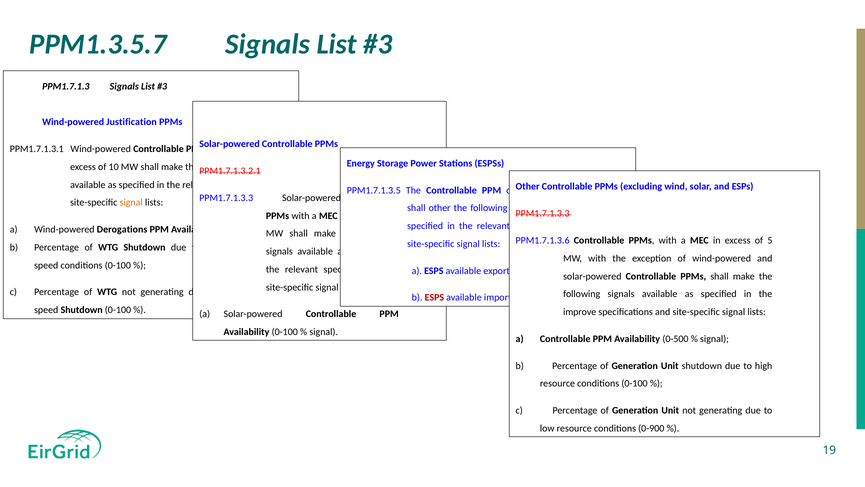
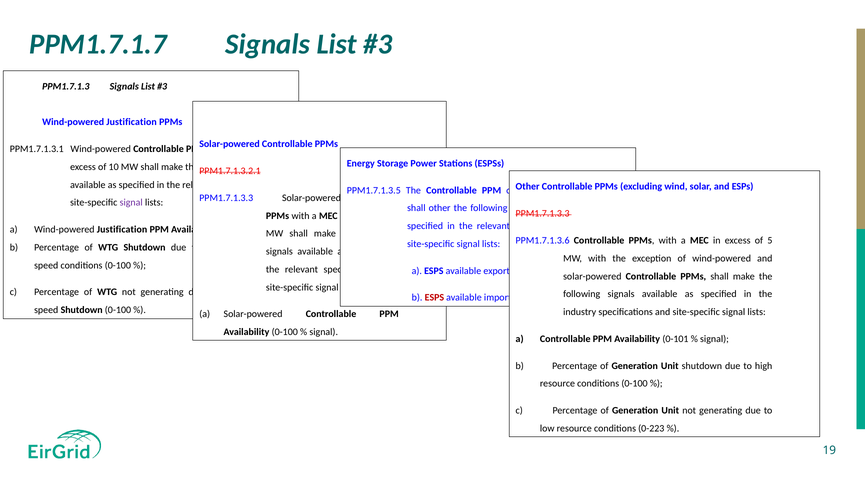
PPM1.3.5.7: PPM1.3.5.7 -> PPM1.7.1.7
signal at (131, 202) colour: orange -> purple
a Wind-powered Derogations: Derogations -> Justification
improve: improve -> industry
0-500: 0-500 -> 0-101
0-900: 0-900 -> 0-223
